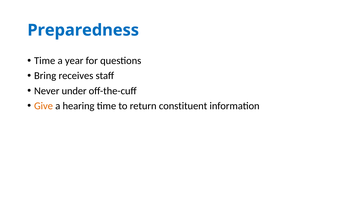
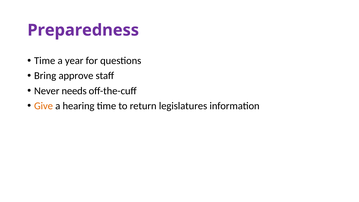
Preparedness colour: blue -> purple
receives: receives -> approve
under: under -> needs
constituent: constituent -> legislatures
